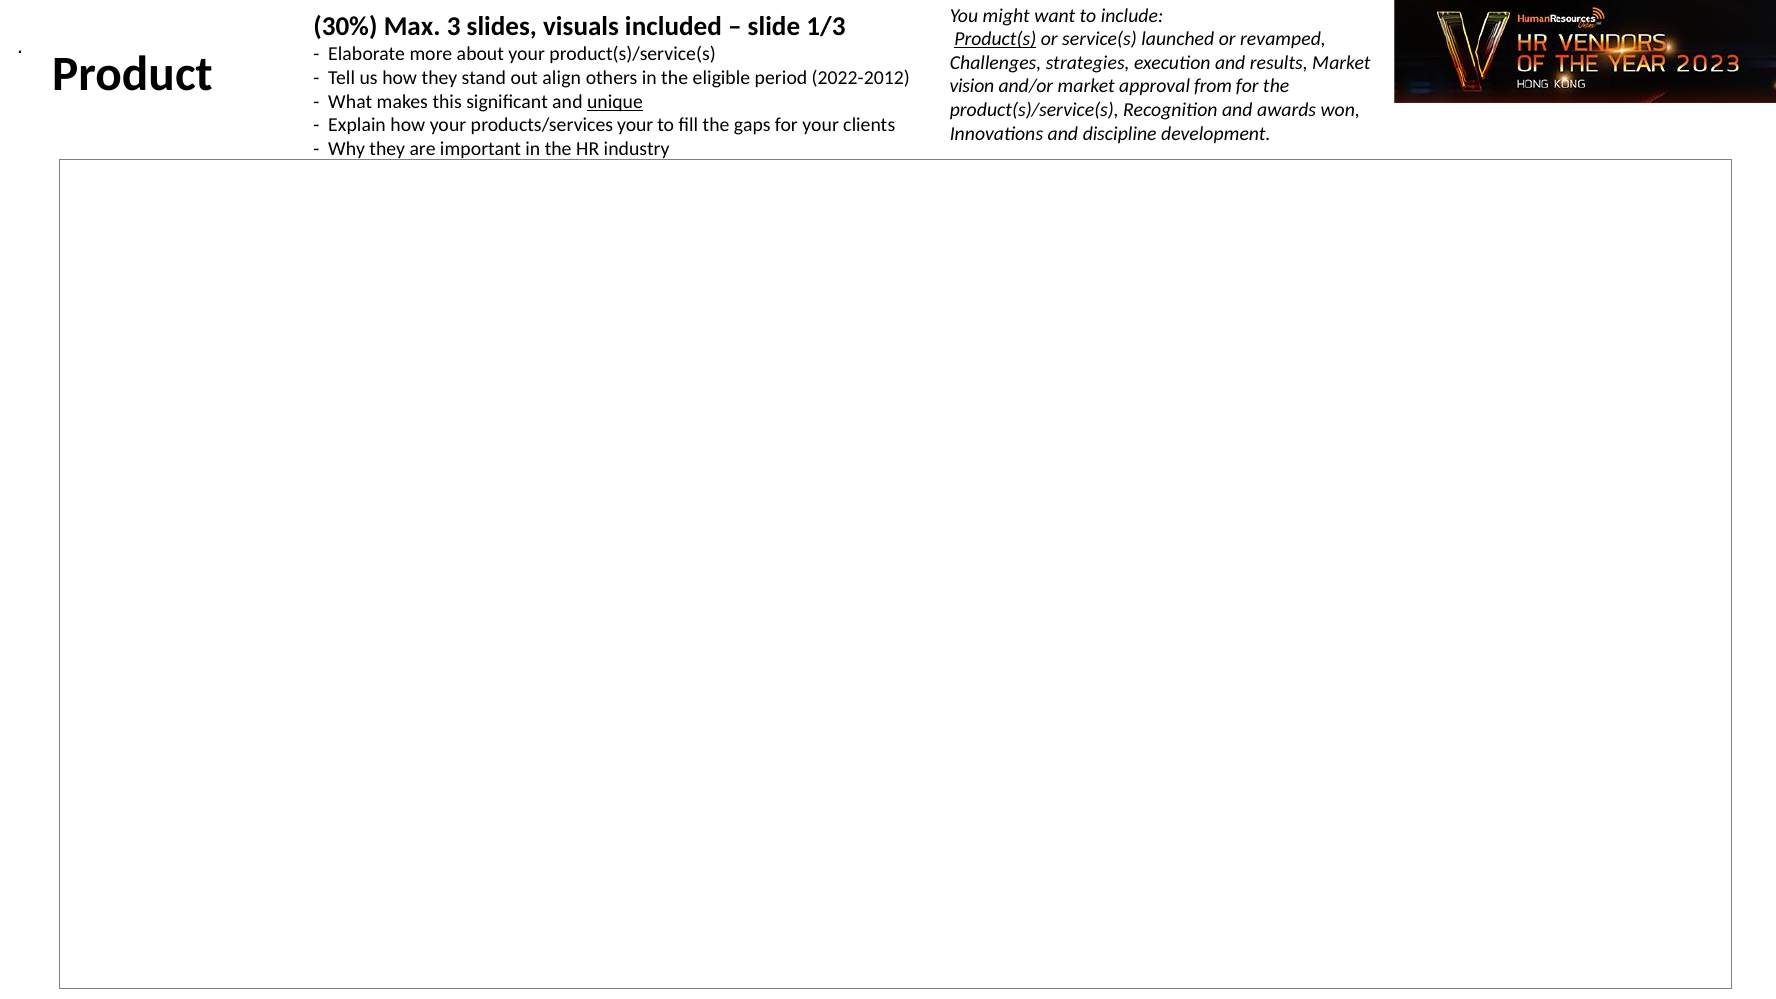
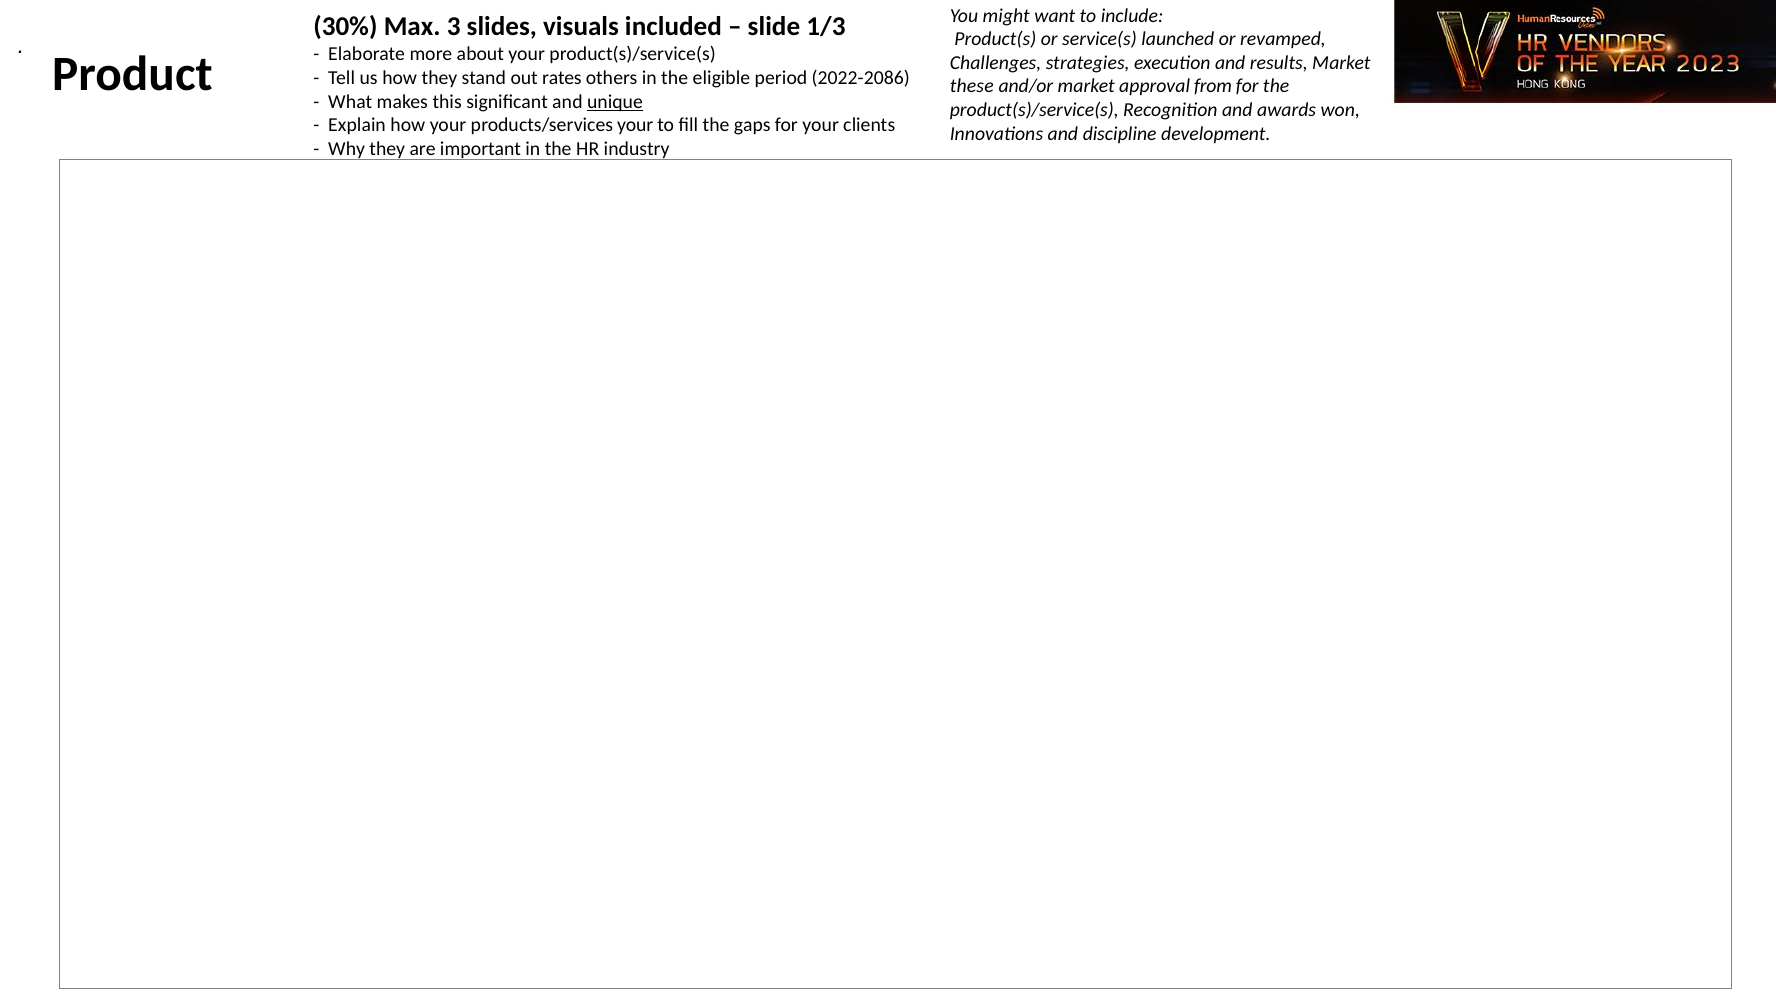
Product(s underline: present -> none
align: align -> rates
2022-2012: 2022-2012 -> 2022-2086
vision: vision -> these
